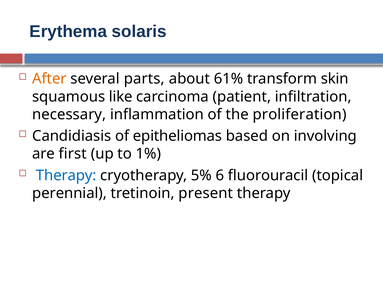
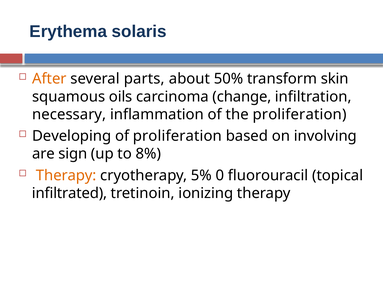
61%: 61% -> 50%
like: like -> oils
patient: patient -> change
Candidiasis: Candidiasis -> Developing
of epitheliomas: epitheliomas -> proliferation
first: first -> sign
1%: 1% -> 8%
Therapy at (66, 176) colour: blue -> orange
6: 6 -> 0
perennial: perennial -> infiltrated
present: present -> ionizing
